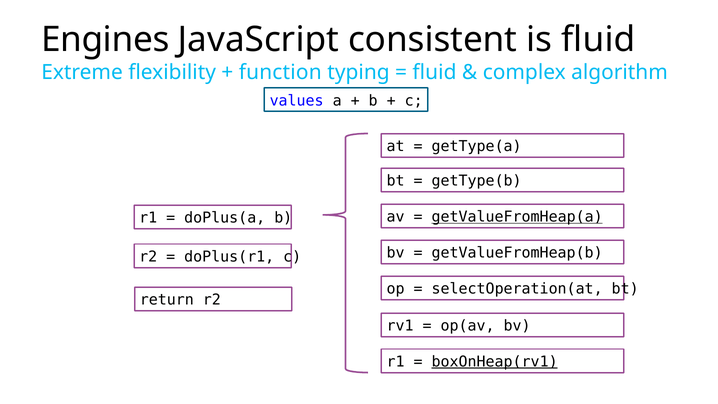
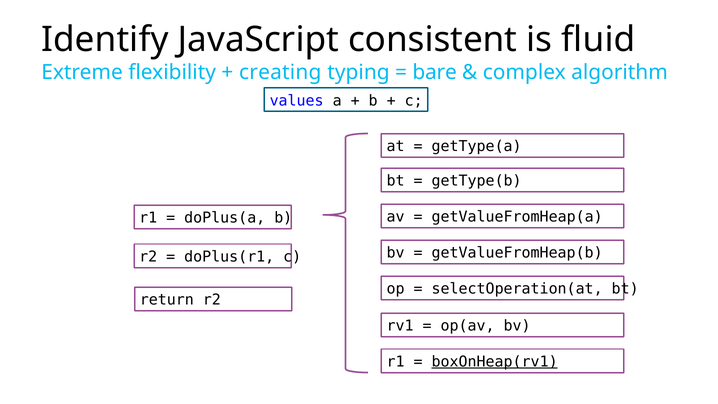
Engines: Engines -> Identify
function: function -> creating
fluid at (434, 72): fluid -> bare
getValueFromHeap(a underline: present -> none
